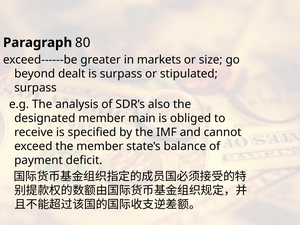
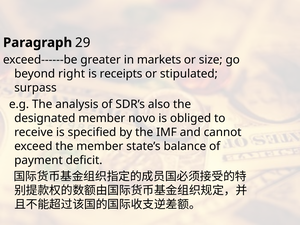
80: 80 -> 29
dealt: dealt -> right
is surpass: surpass -> receipts
main: main -> novo
